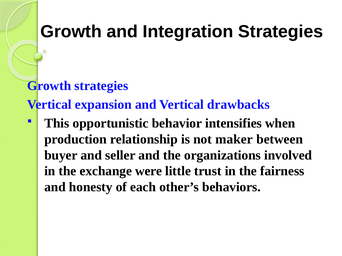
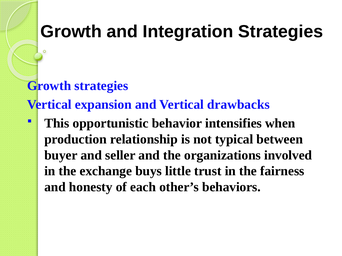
maker: maker -> typical
were: were -> buys
